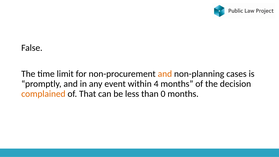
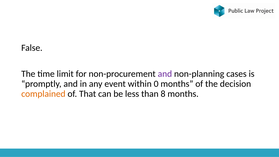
and at (165, 74) colour: orange -> purple
4: 4 -> 0
0: 0 -> 8
